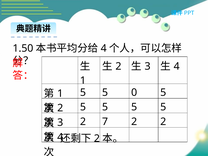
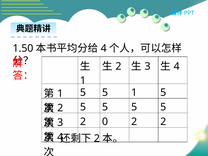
5 0: 0 -> 1
7: 7 -> 0
